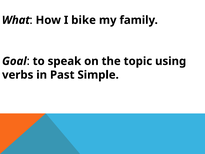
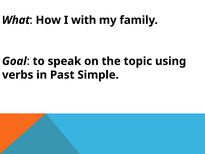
bike: bike -> with
